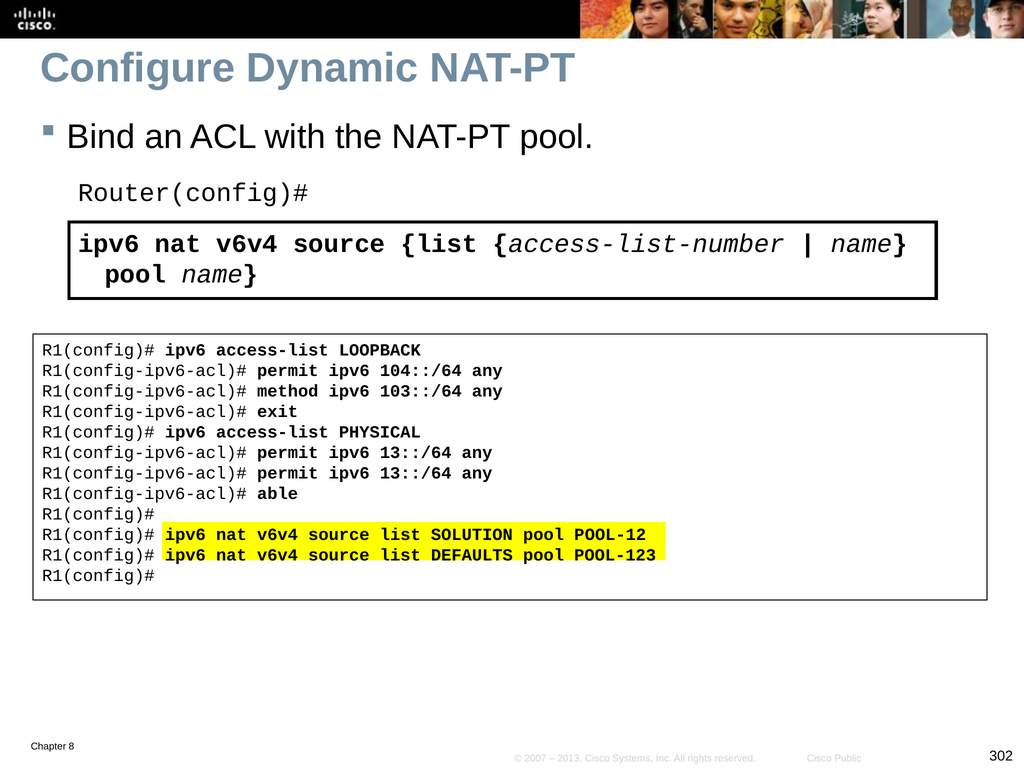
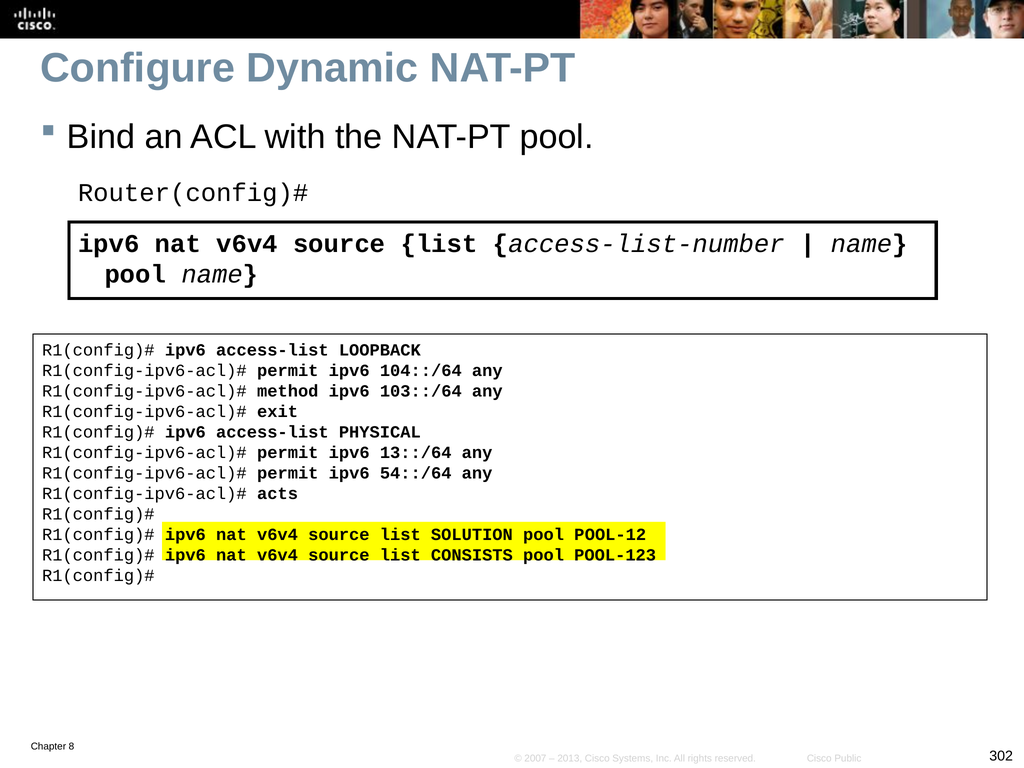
13::/64 at (416, 473): 13::/64 -> 54::/64
able: able -> acts
DEFAULTS: DEFAULTS -> CONSISTS
